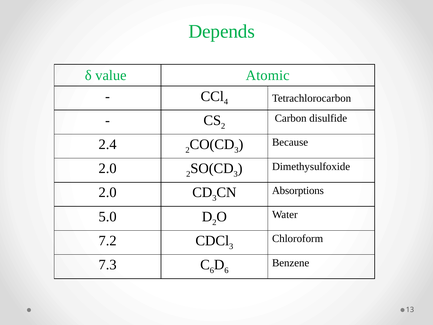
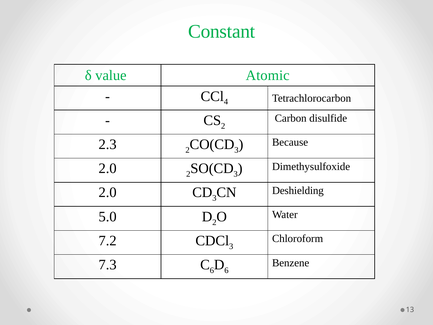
Depends: Depends -> Constant
2.4: 2.4 -> 2.3
Absorptions: Absorptions -> Deshielding
